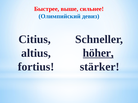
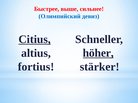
Citius underline: none -> present
